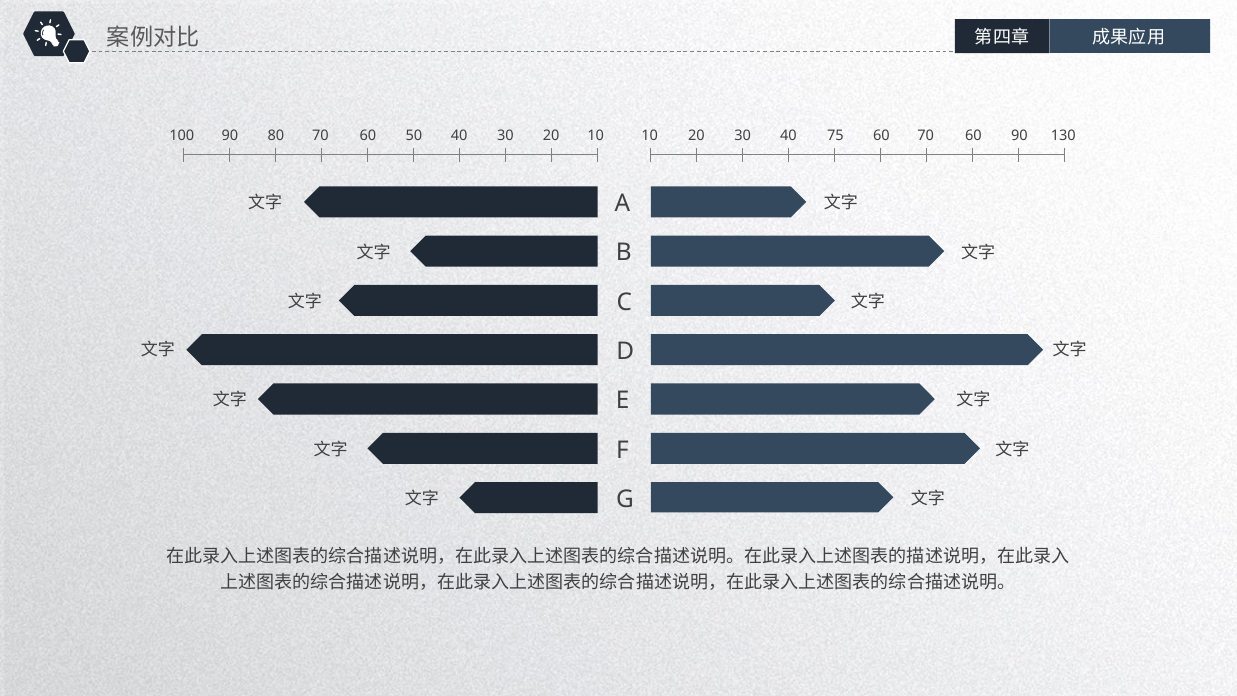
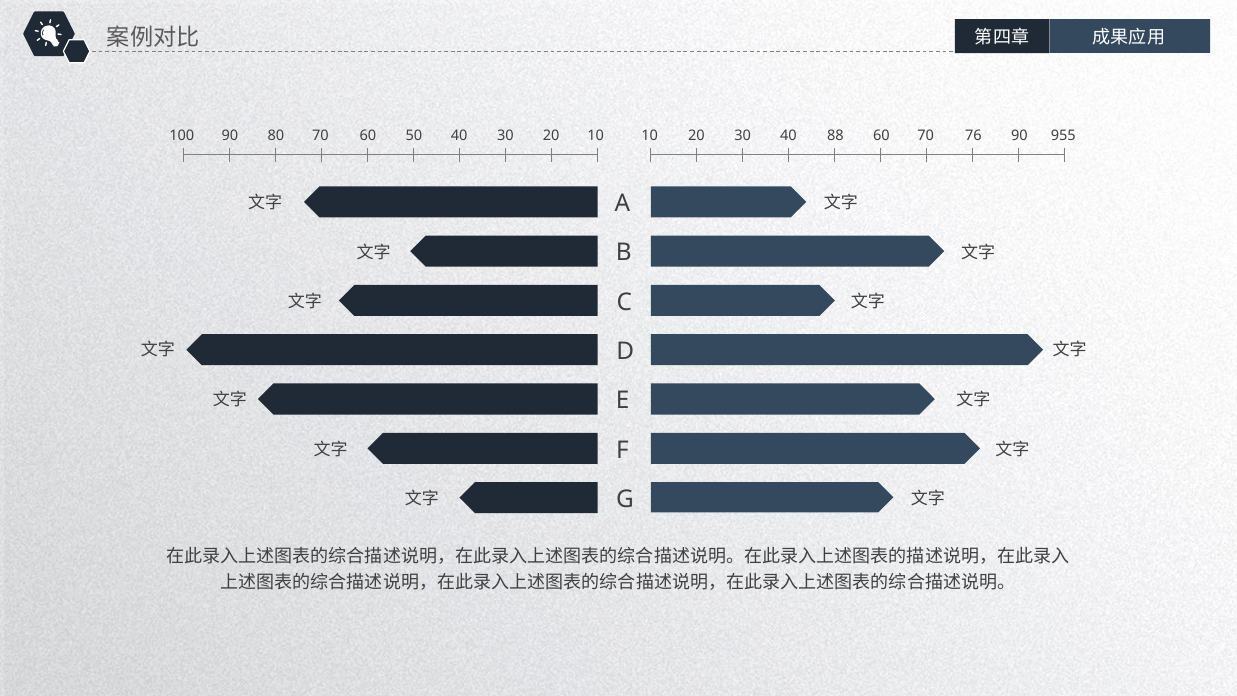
75: 75 -> 88
70 60: 60 -> 76
130: 130 -> 955
